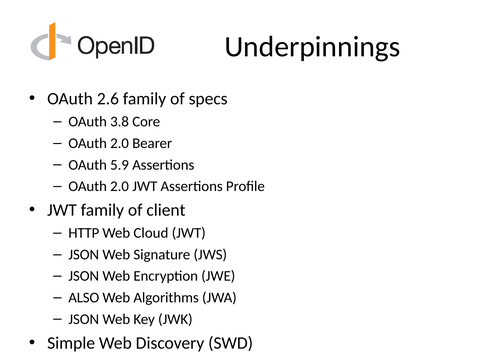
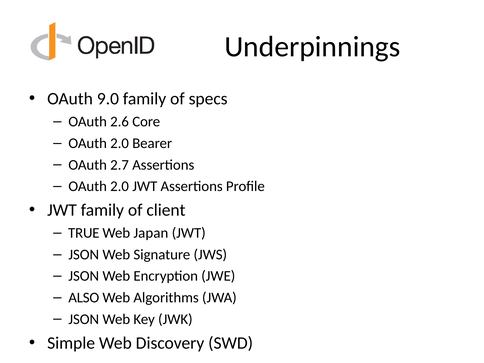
2.6: 2.6 -> 9.0
3.8: 3.8 -> 2.6
5.9: 5.9 -> 2.7
HTTP: HTTP -> TRUE
Cloud: Cloud -> Japan
